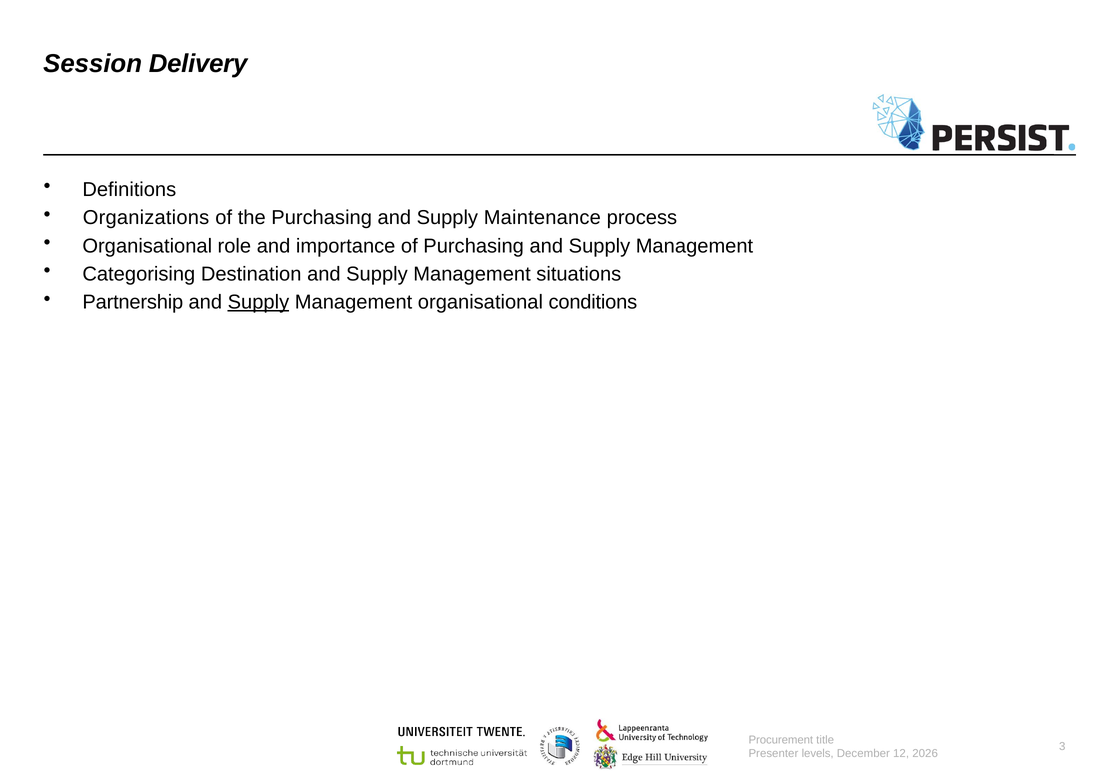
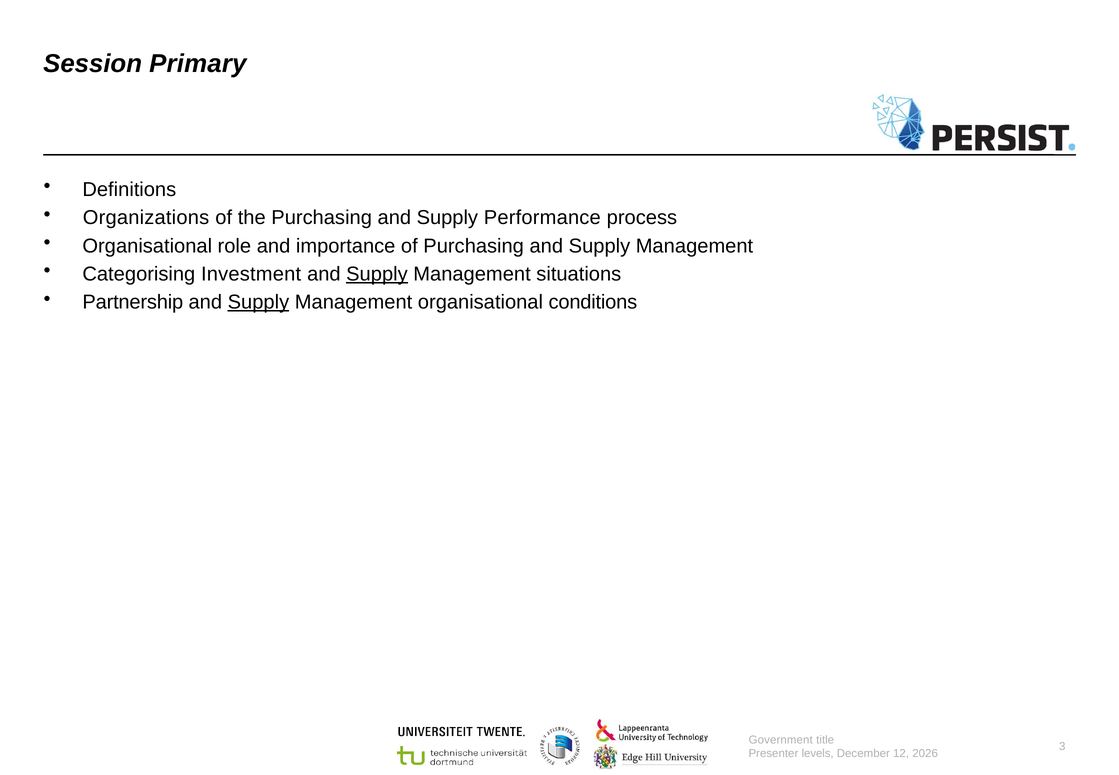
Delivery: Delivery -> Primary
Maintenance: Maintenance -> Performance
Destination: Destination -> Investment
Supply at (377, 274) underline: none -> present
Procurement: Procurement -> Government
